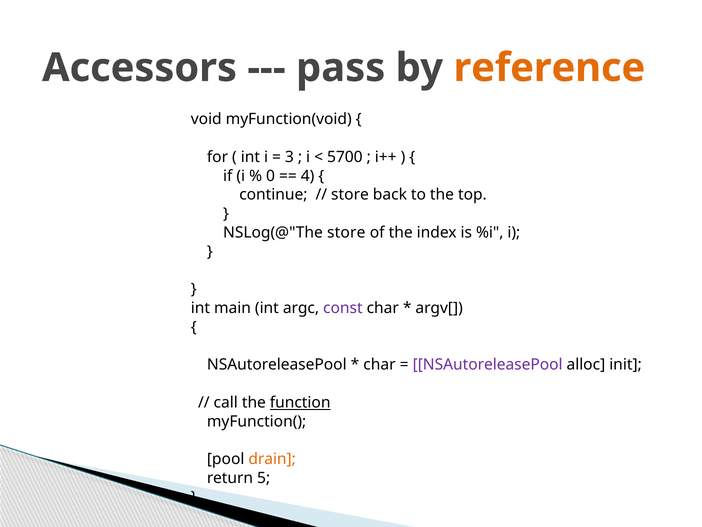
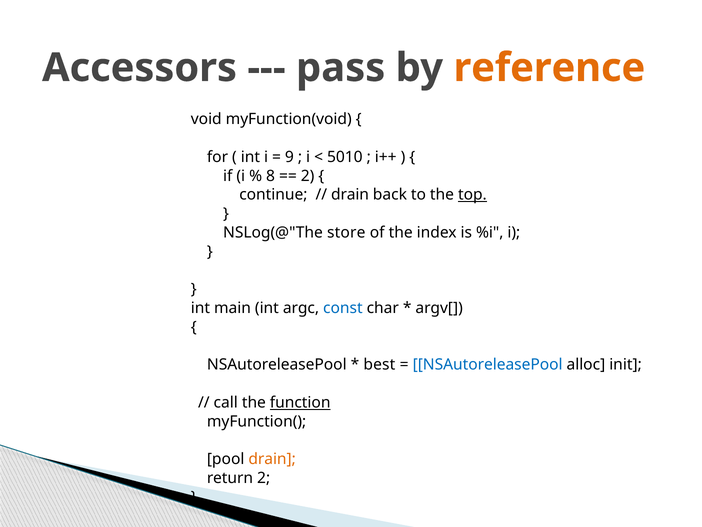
3: 3 -> 9
5700: 5700 -> 5010
0: 0 -> 8
4 at (308, 176): 4 -> 2
store at (350, 195): store -> drain
top underline: none -> present
const colour: purple -> blue
char at (379, 364): char -> best
NSAutoreleasePool at (488, 364) colour: purple -> blue
return 5: 5 -> 2
